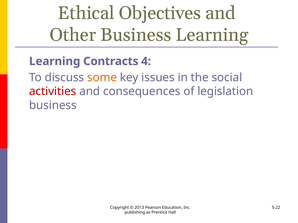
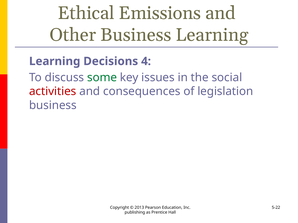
Objectives: Objectives -> Emissions
Contracts: Contracts -> Decisions
some colour: orange -> green
